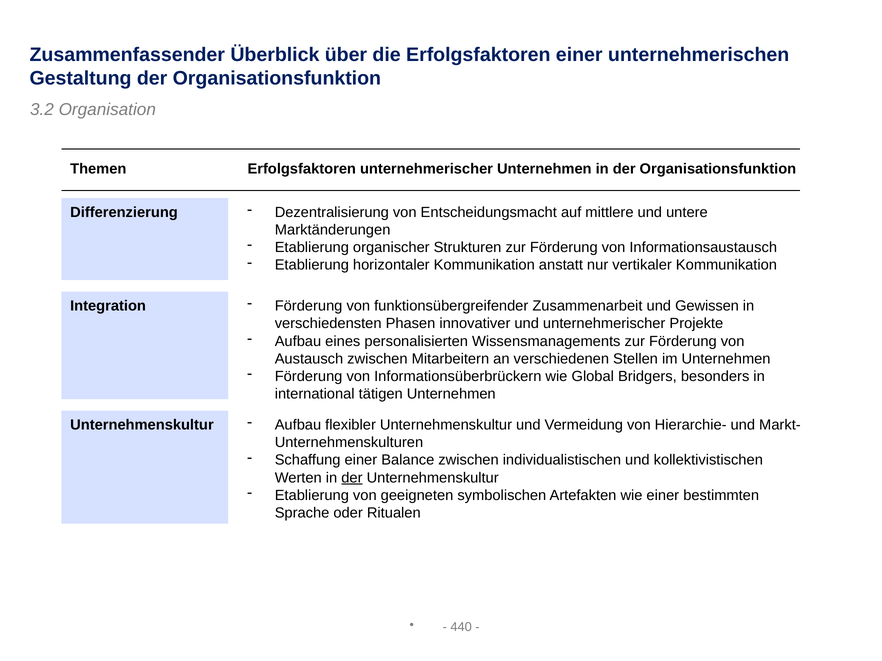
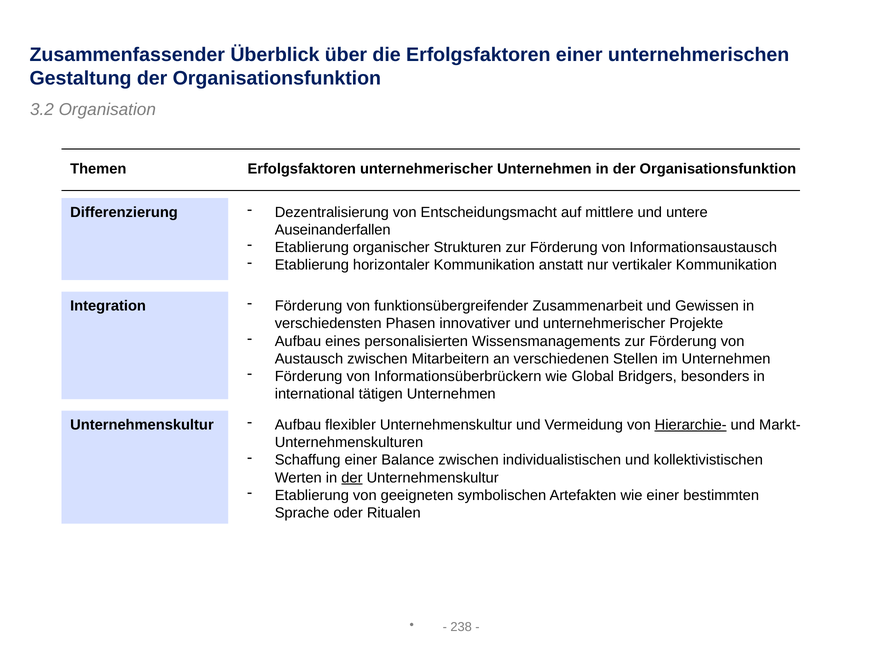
Marktänderungen: Marktänderungen -> Auseinanderfallen
Hierarchie- underline: none -> present
440: 440 -> 238
